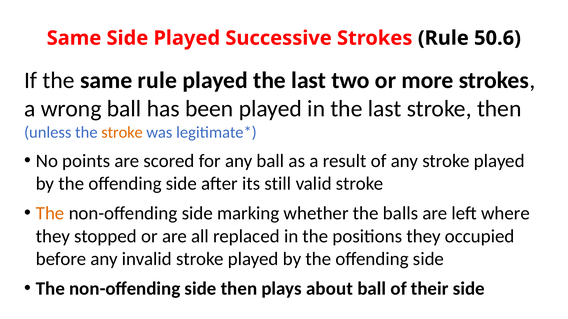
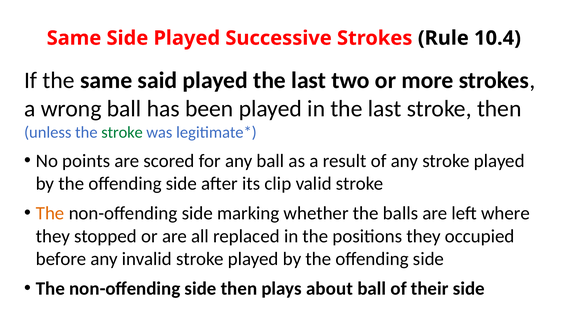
50.6: 50.6 -> 10.4
same rule: rule -> said
stroke at (122, 133) colour: orange -> green
still: still -> clip
